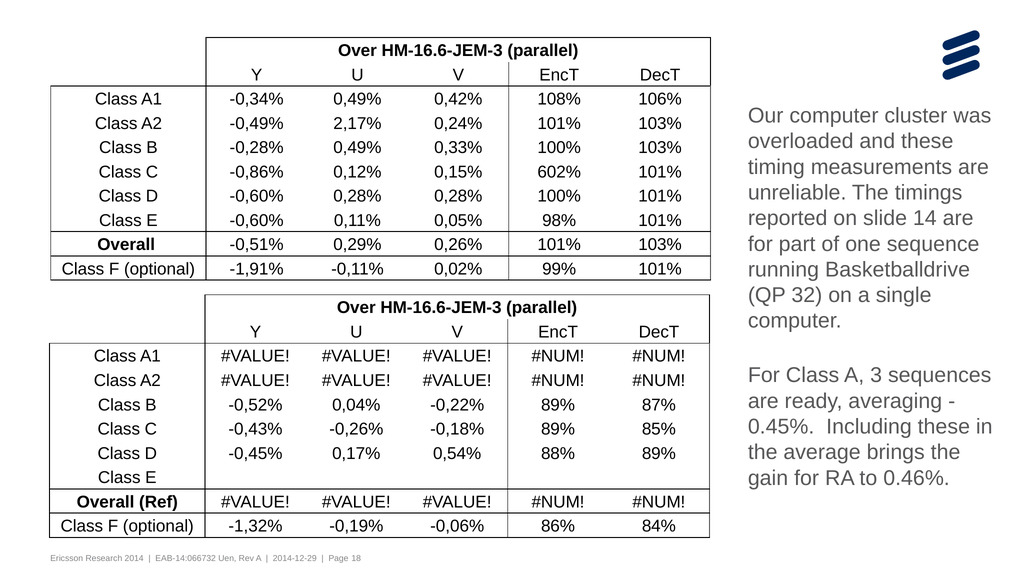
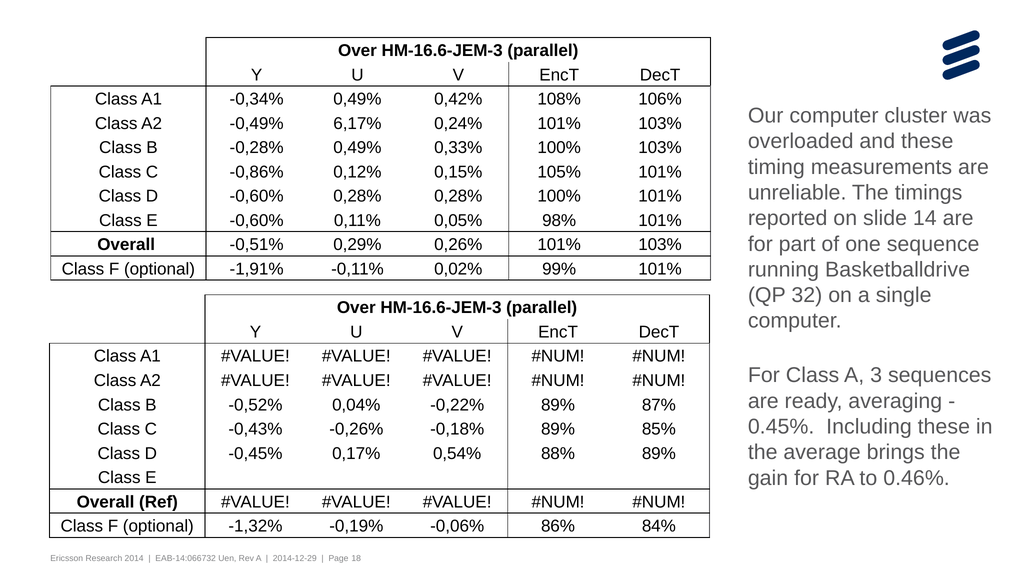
2,17%: 2,17% -> 6,17%
602%: 602% -> 105%
